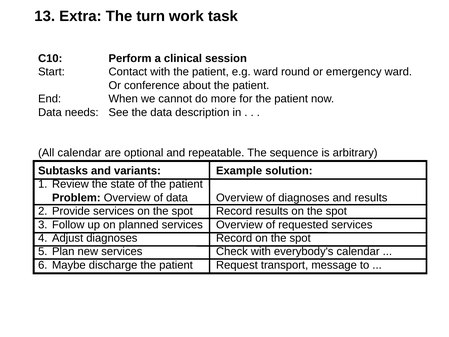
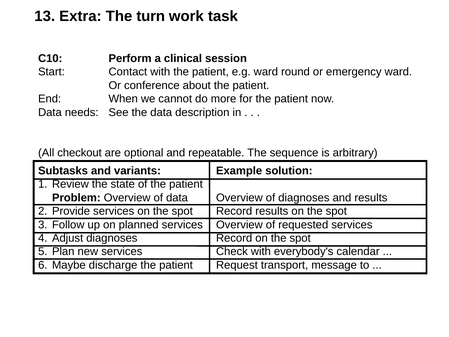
All calendar: calendar -> checkout
